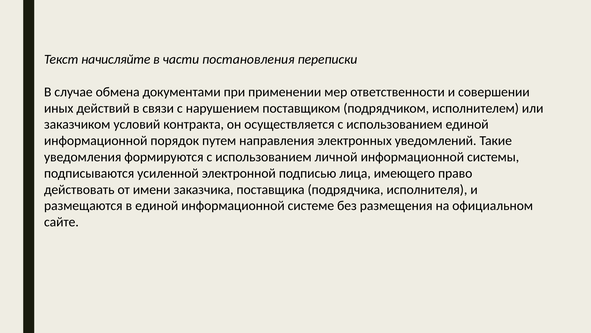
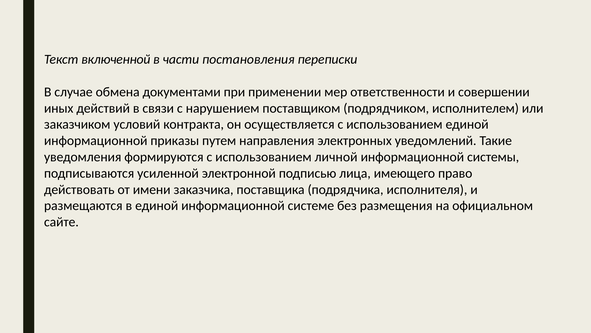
начисляйте: начисляйте -> включенной
порядок: порядок -> приказы
